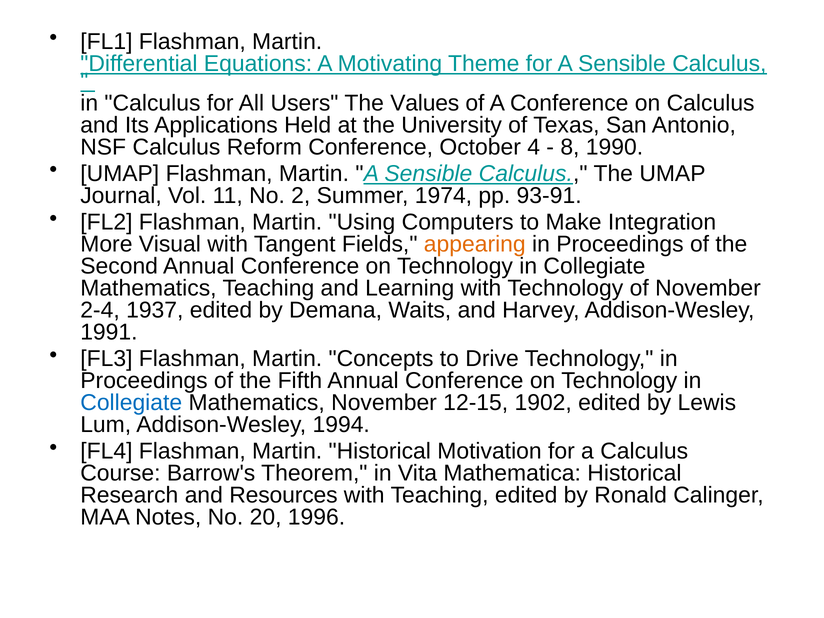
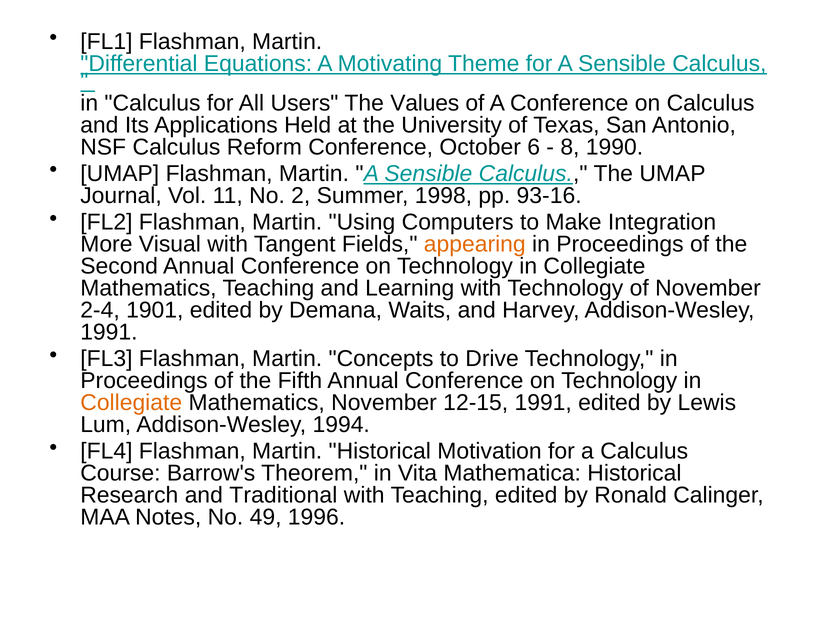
4: 4 -> 6
1974: 1974 -> 1998
93-91: 93-91 -> 93-16
1937: 1937 -> 1901
Collegiate at (131, 403) colour: blue -> orange
12-15 1902: 1902 -> 1991
Resources: Resources -> Traditional
20: 20 -> 49
